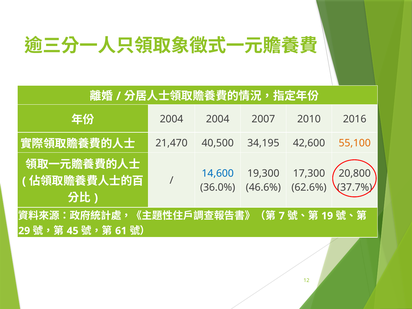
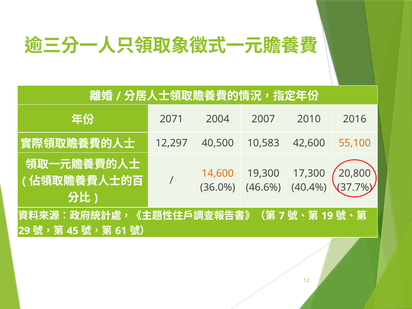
2004 at (172, 119): 2004 -> 2071
21,470: 21,470 -> 12,297
34,195: 34,195 -> 10,583
14,600 colour: blue -> orange
62.6%: 62.6% -> 40.4%
